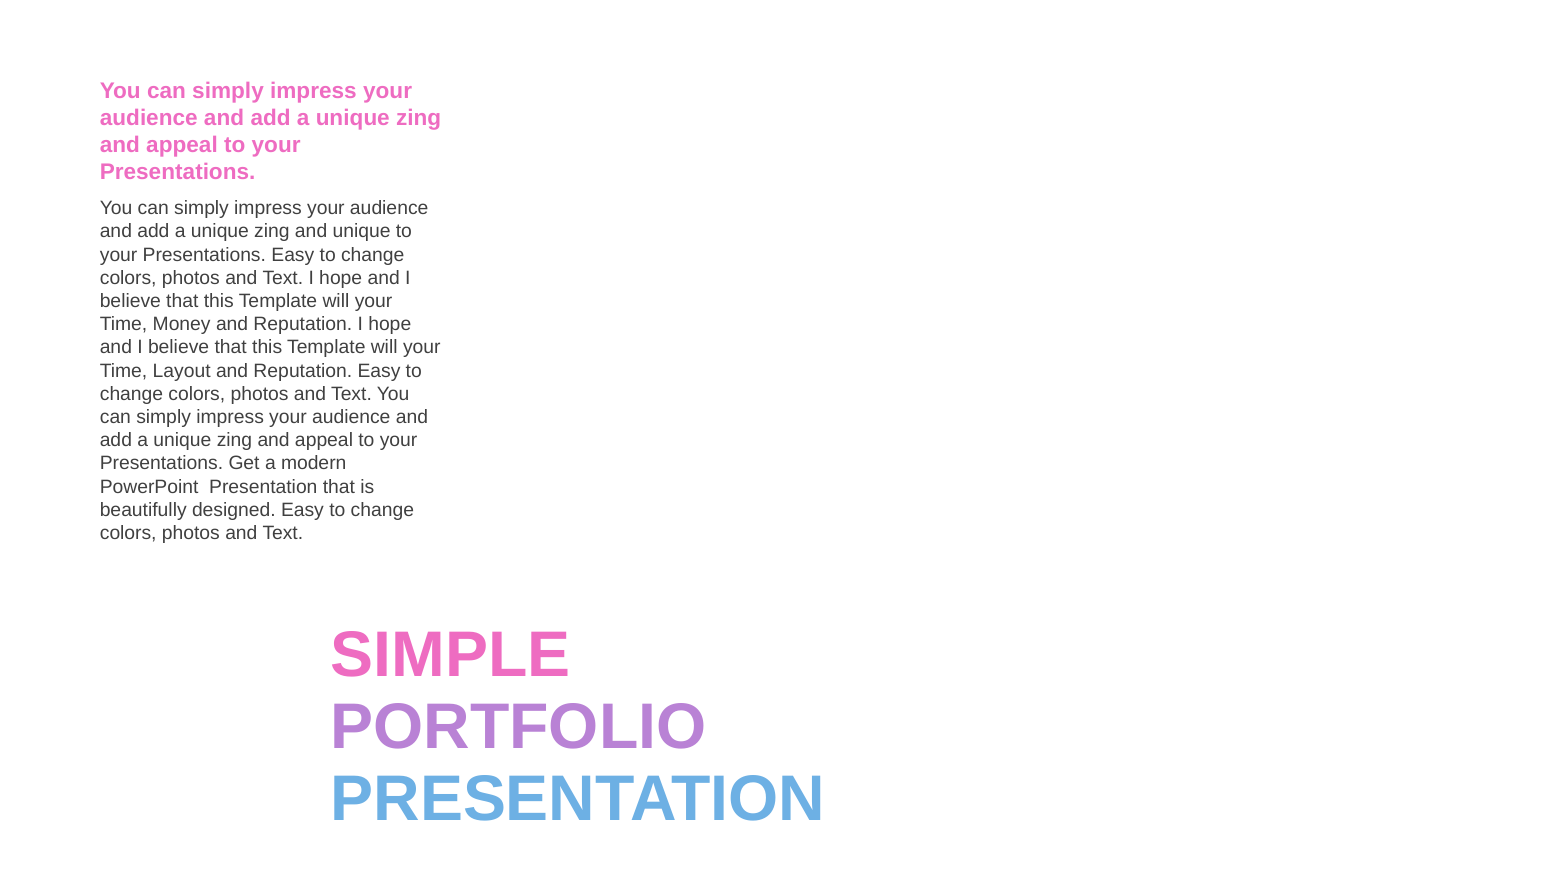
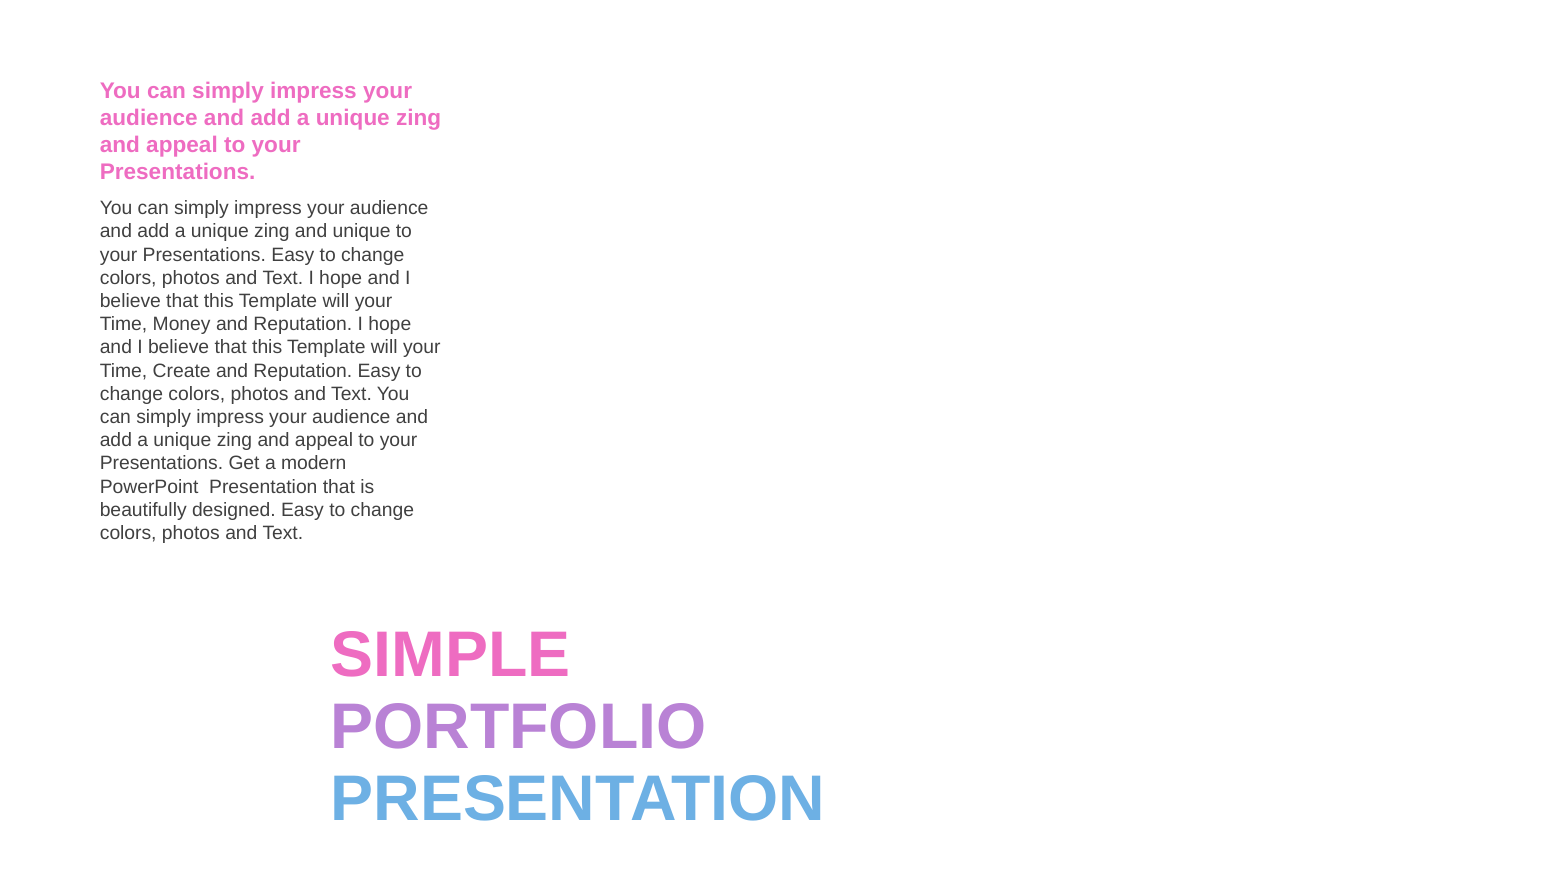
Layout: Layout -> Create
